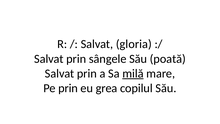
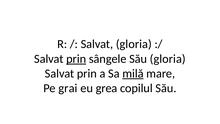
prin at (76, 59) underline: none -> present
Său poată: poată -> gloria
Pe prin: prin -> grai
